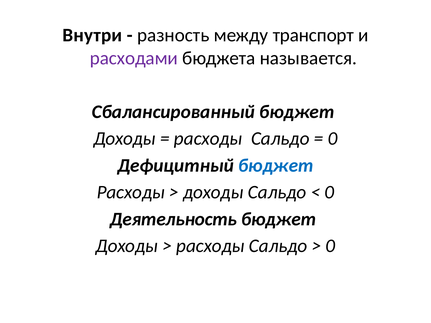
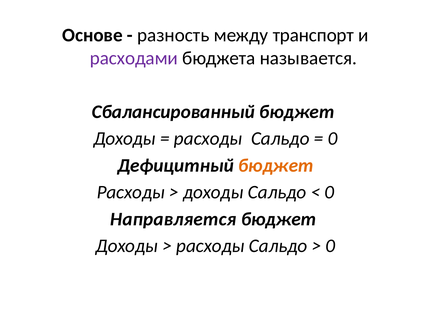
Внутри: Внутри -> Основе
бюджет at (276, 166) colour: blue -> orange
Деятельность: Деятельность -> Направляется
